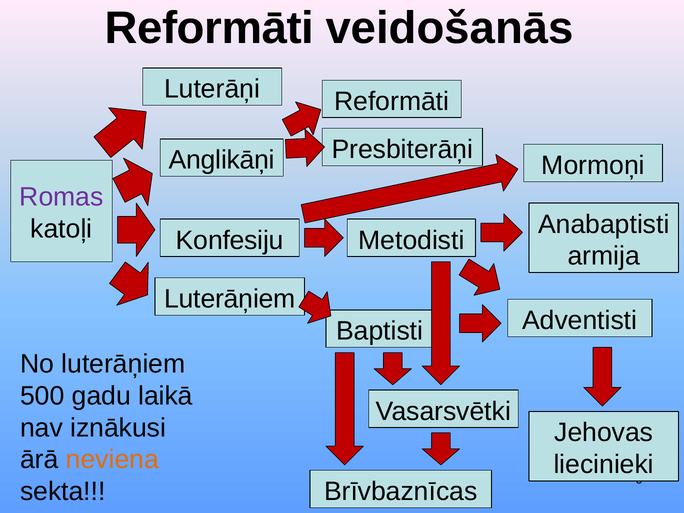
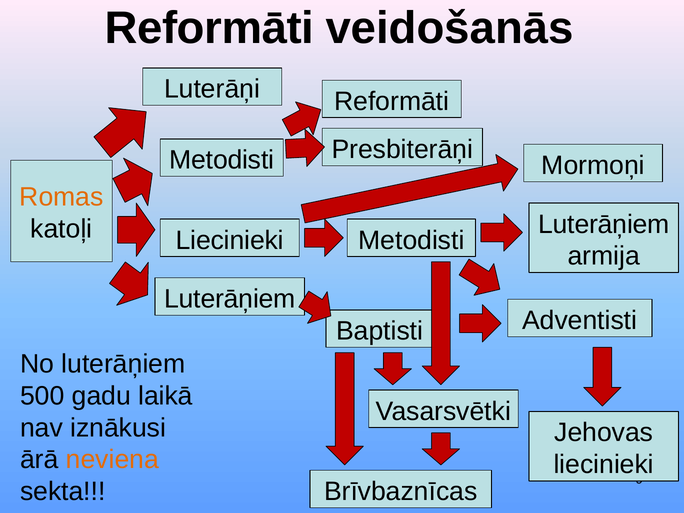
Anglikāņi at (222, 160): Anglikāņi -> Metodisti
Romas colour: purple -> orange
Anabaptisti at (604, 224): Anabaptisti -> Luterāņiem
katoļi Konfesiju: Konfesiju -> Liecinieki
